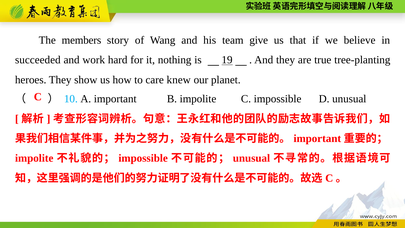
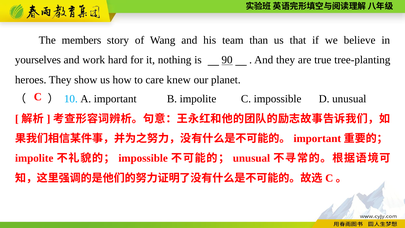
give: give -> than
succeeded: succeeded -> yourselves
19: 19 -> 90
